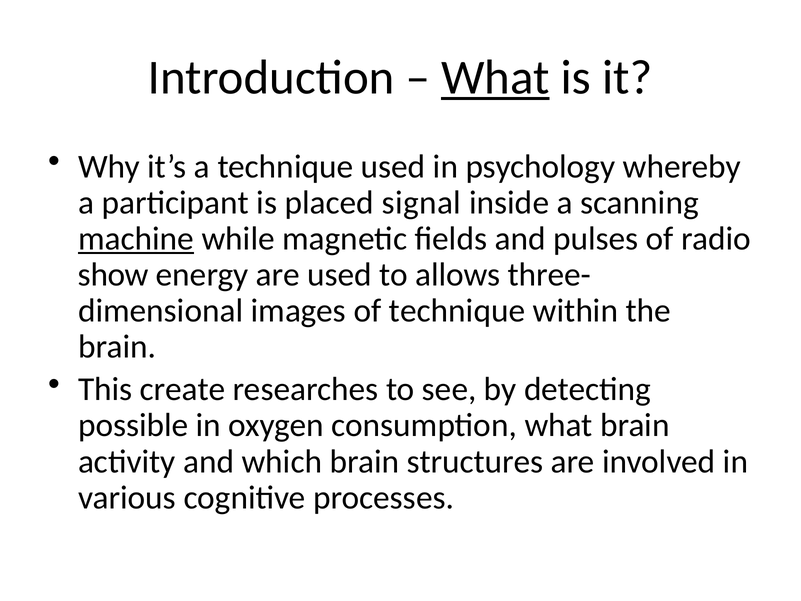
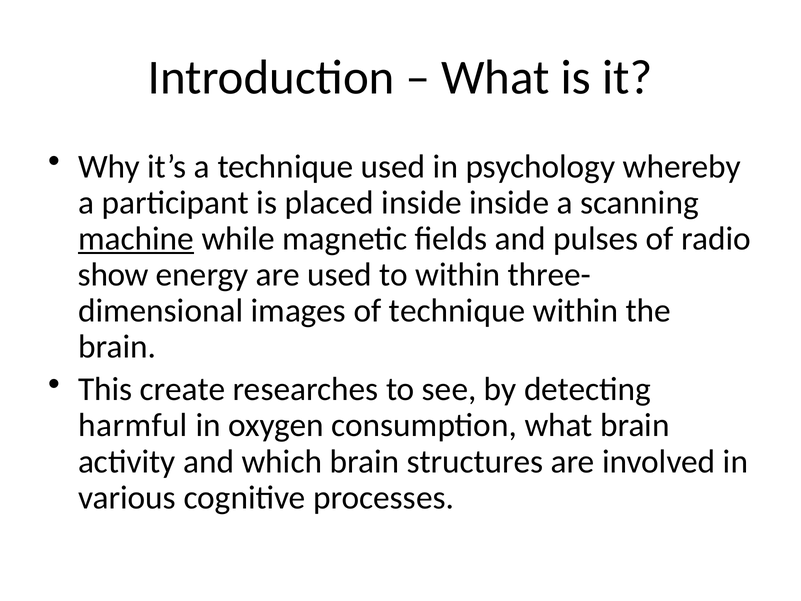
What at (495, 78) underline: present -> none
placed signal: signal -> inside
to allows: allows -> within
possible: possible -> harmful
